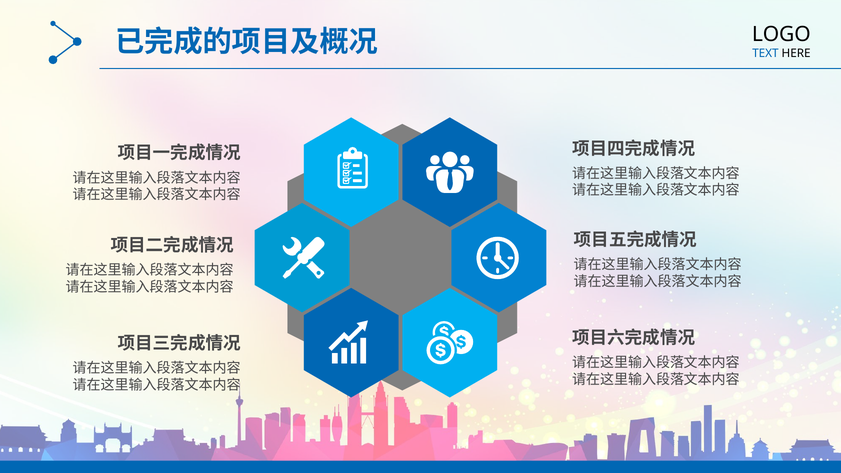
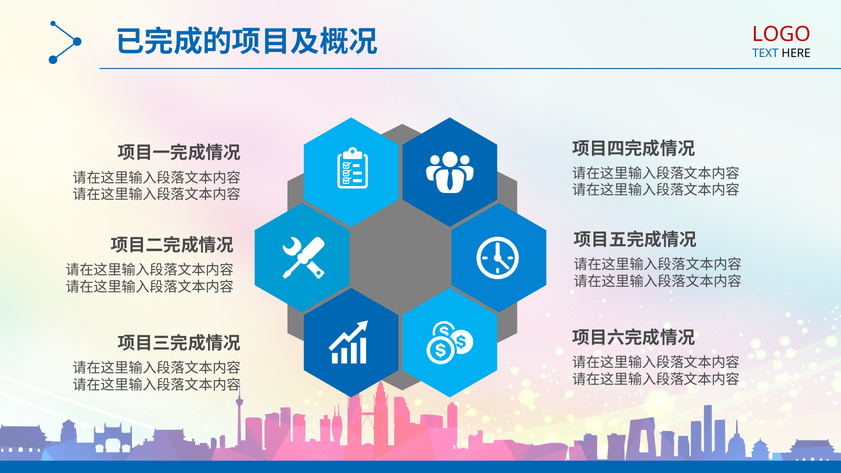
LOGO colour: black -> red
